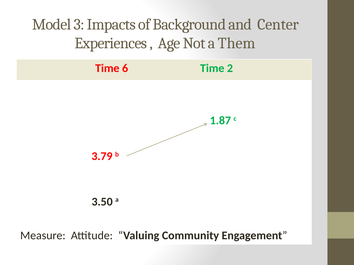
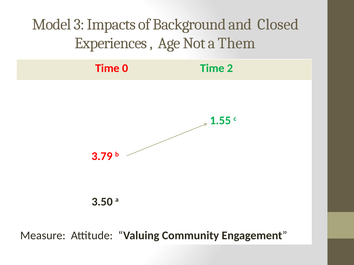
Center: Center -> Closed
6: 6 -> 0
1.87: 1.87 -> 1.55
